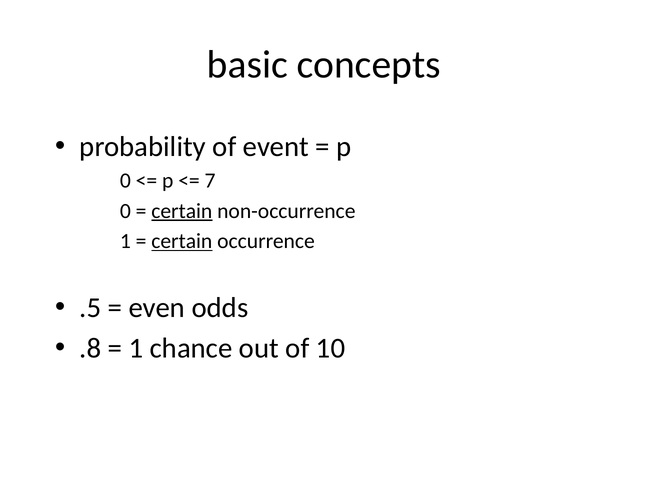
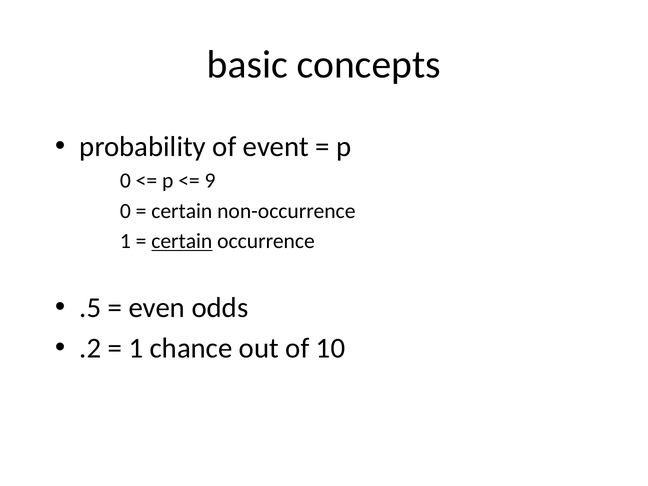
7: 7 -> 9
certain at (182, 211) underline: present -> none
.8: .8 -> .2
